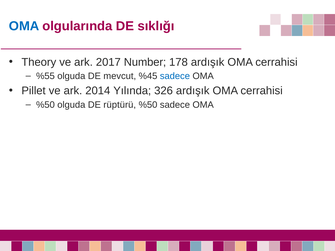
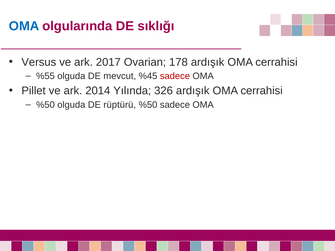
Theory: Theory -> Versus
Number: Number -> Ovarian
sadece at (175, 76) colour: blue -> red
